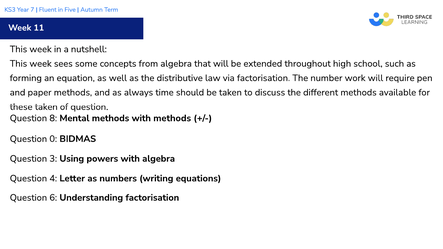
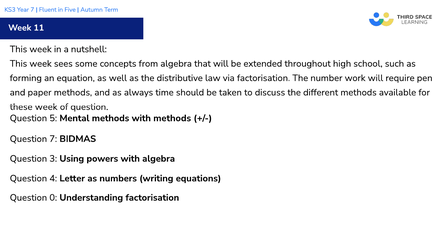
these taken: taken -> week
8: 8 -> 5
Question 0: 0 -> 7
6: 6 -> 0
